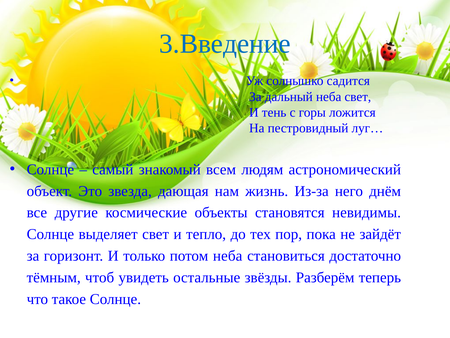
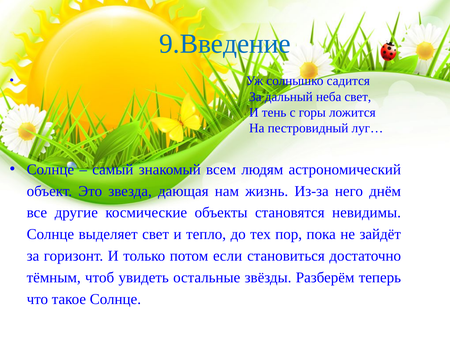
3.Введение: 3.Введение -> 9.Введение
потом неба: неба -> если
